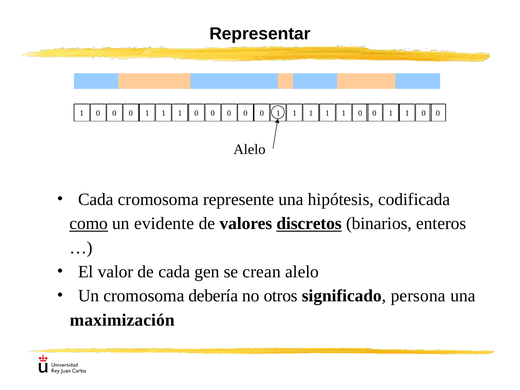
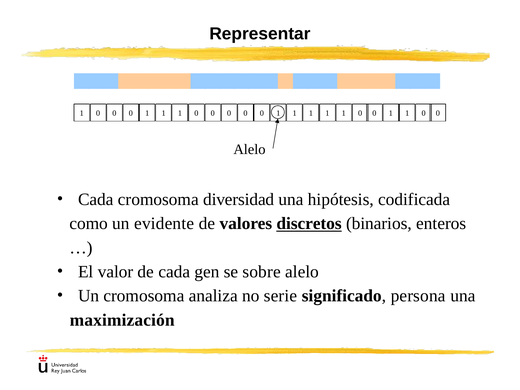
represente: represente -> diversidad
como underline: present -> none
crean: crean -> sobre
debería: debería -> analiza
otros: otros -> serie
